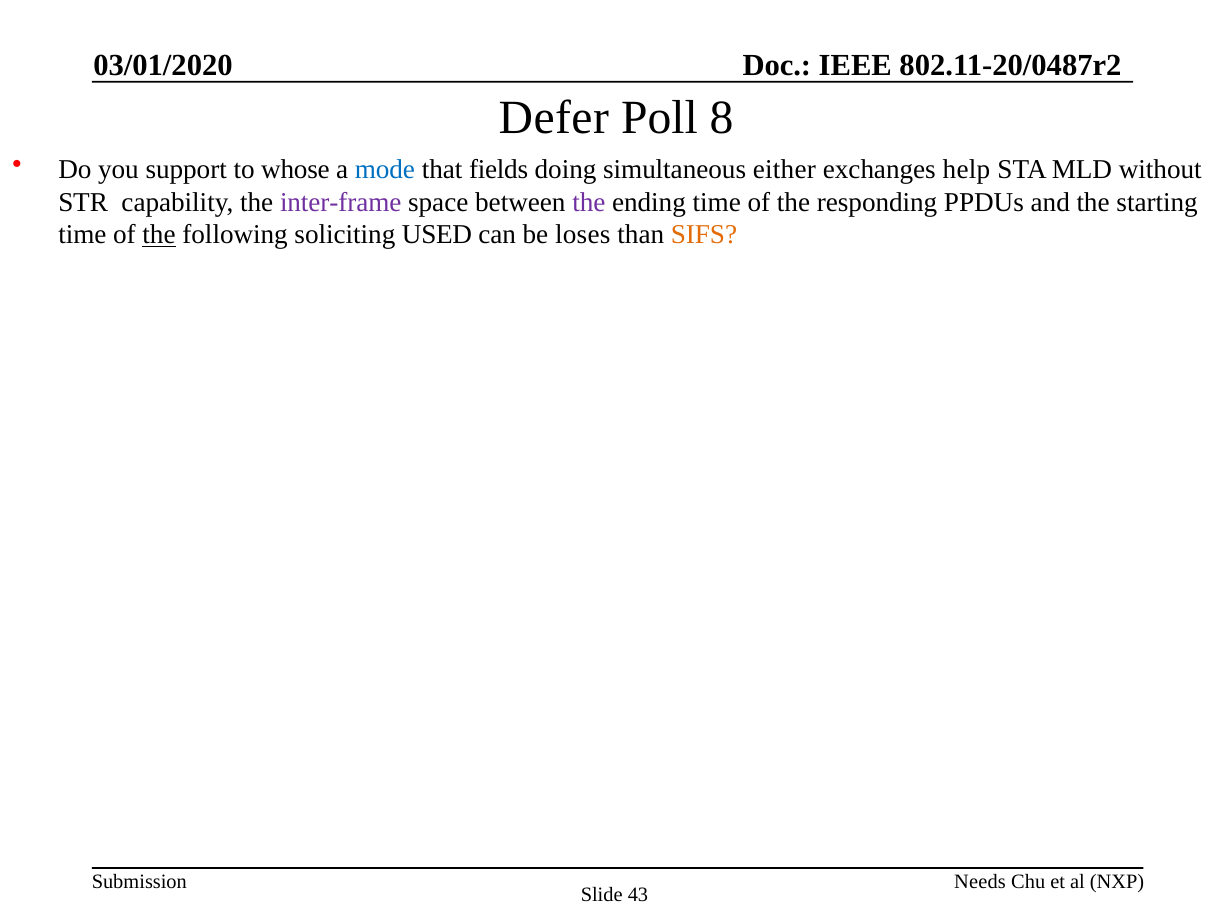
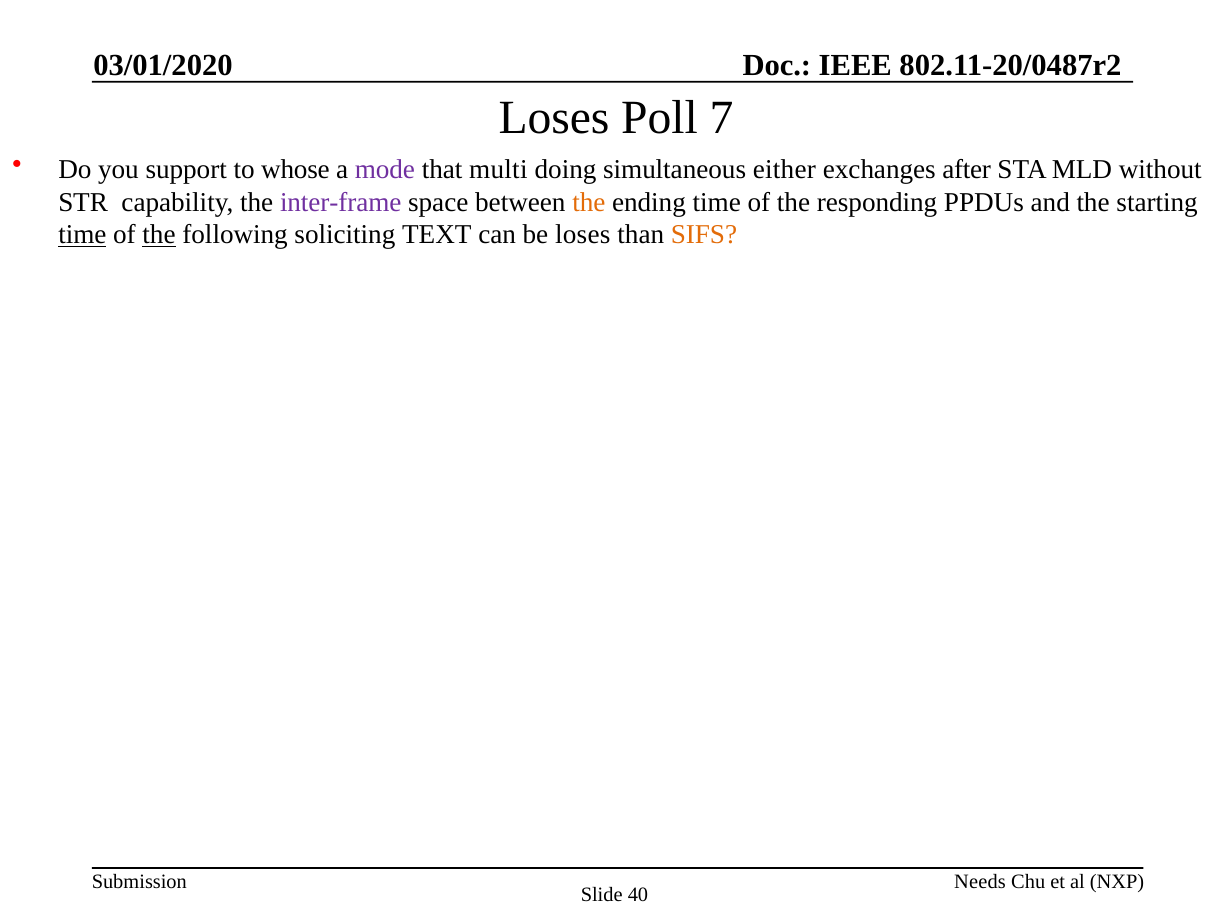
Defer at (554, 117): Defer -> Loses
8: 8 -> 7
mode colour: blue -> purple
fields: fields -> multi
help: help -> after
the at (589, 202) colour: purple -> orange
time at (82, 235) underline: none -> present
USED: USED -> TEXT
43: 43 -> 40
